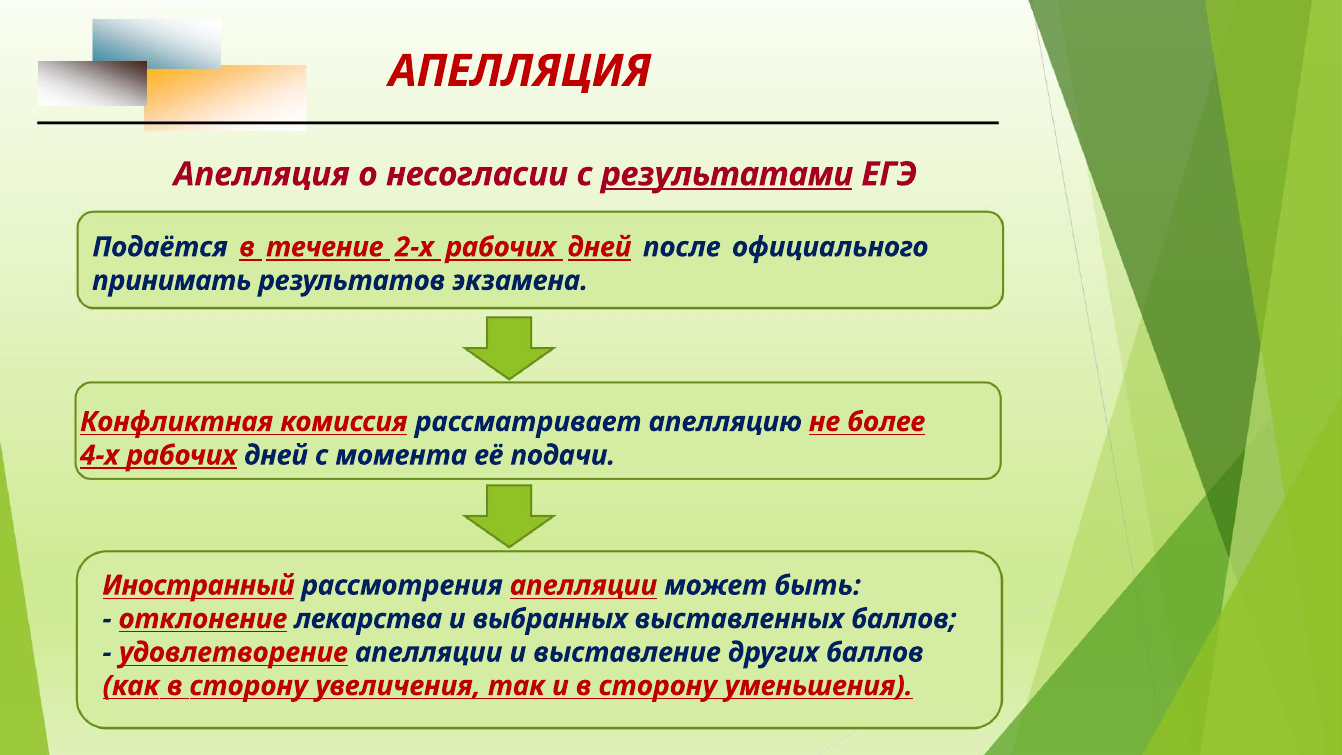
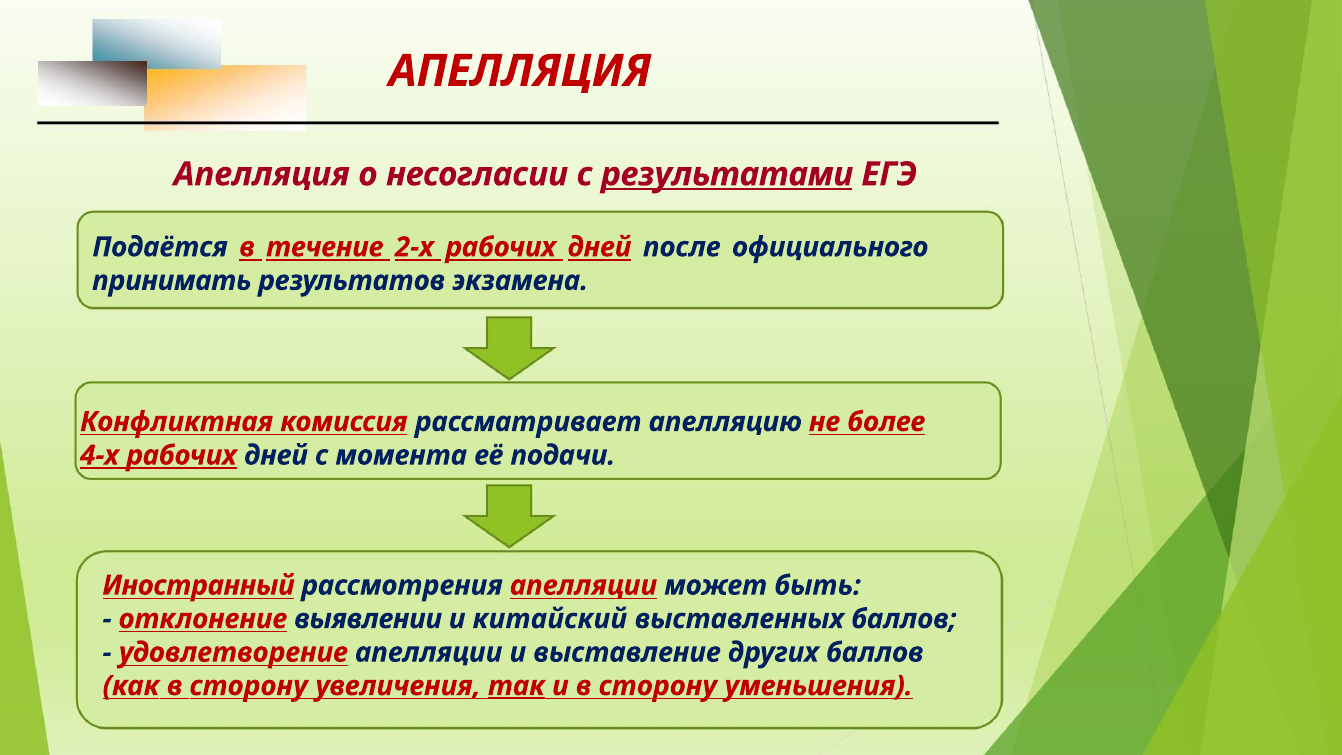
лекарства: лекарства -> выявлении
выбранных: выбранных -> китайский
так underline: none -> present
